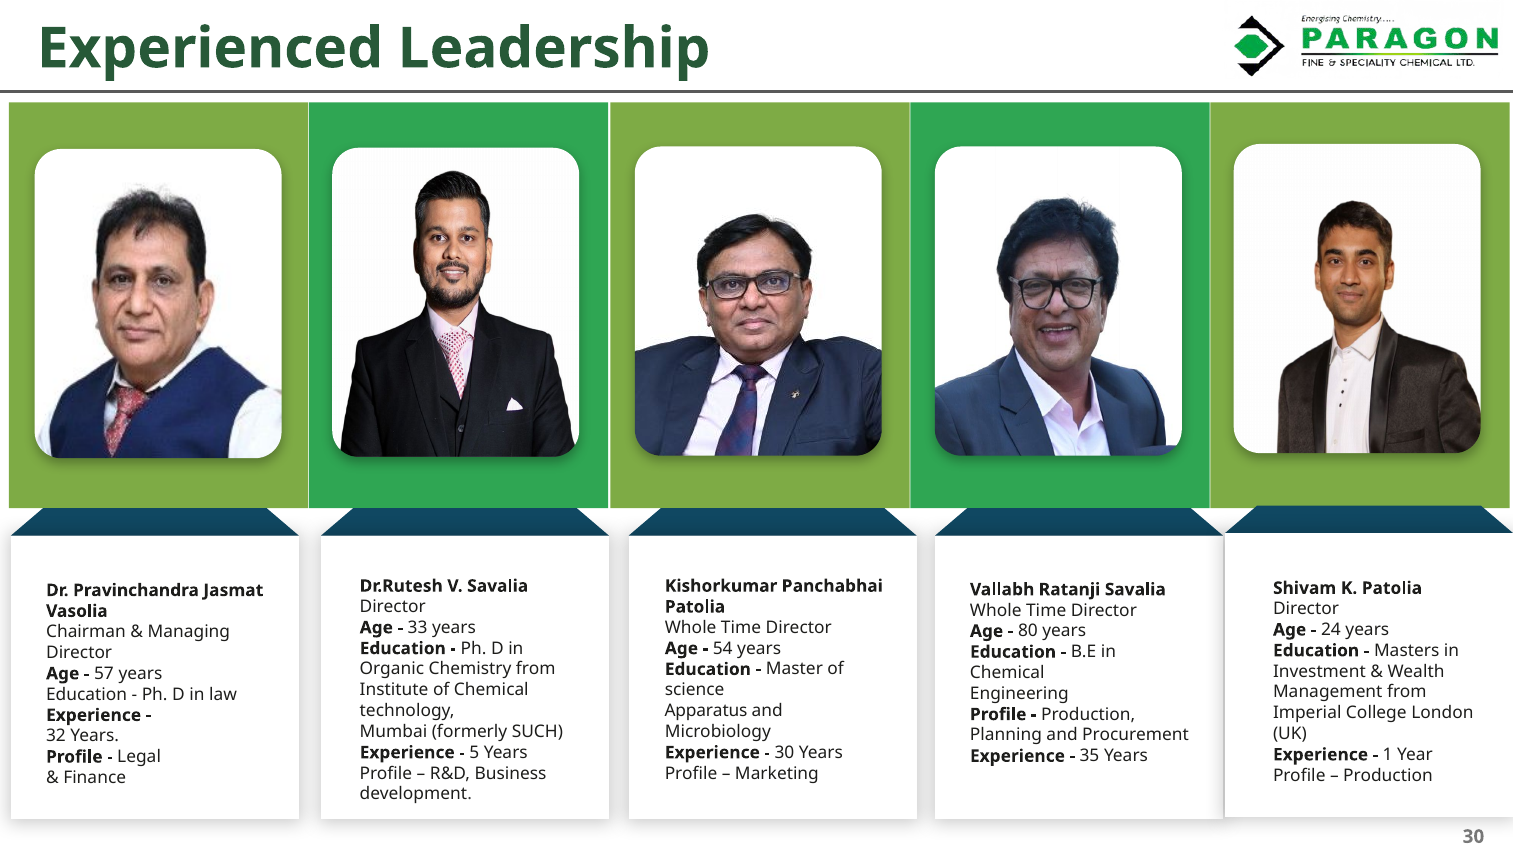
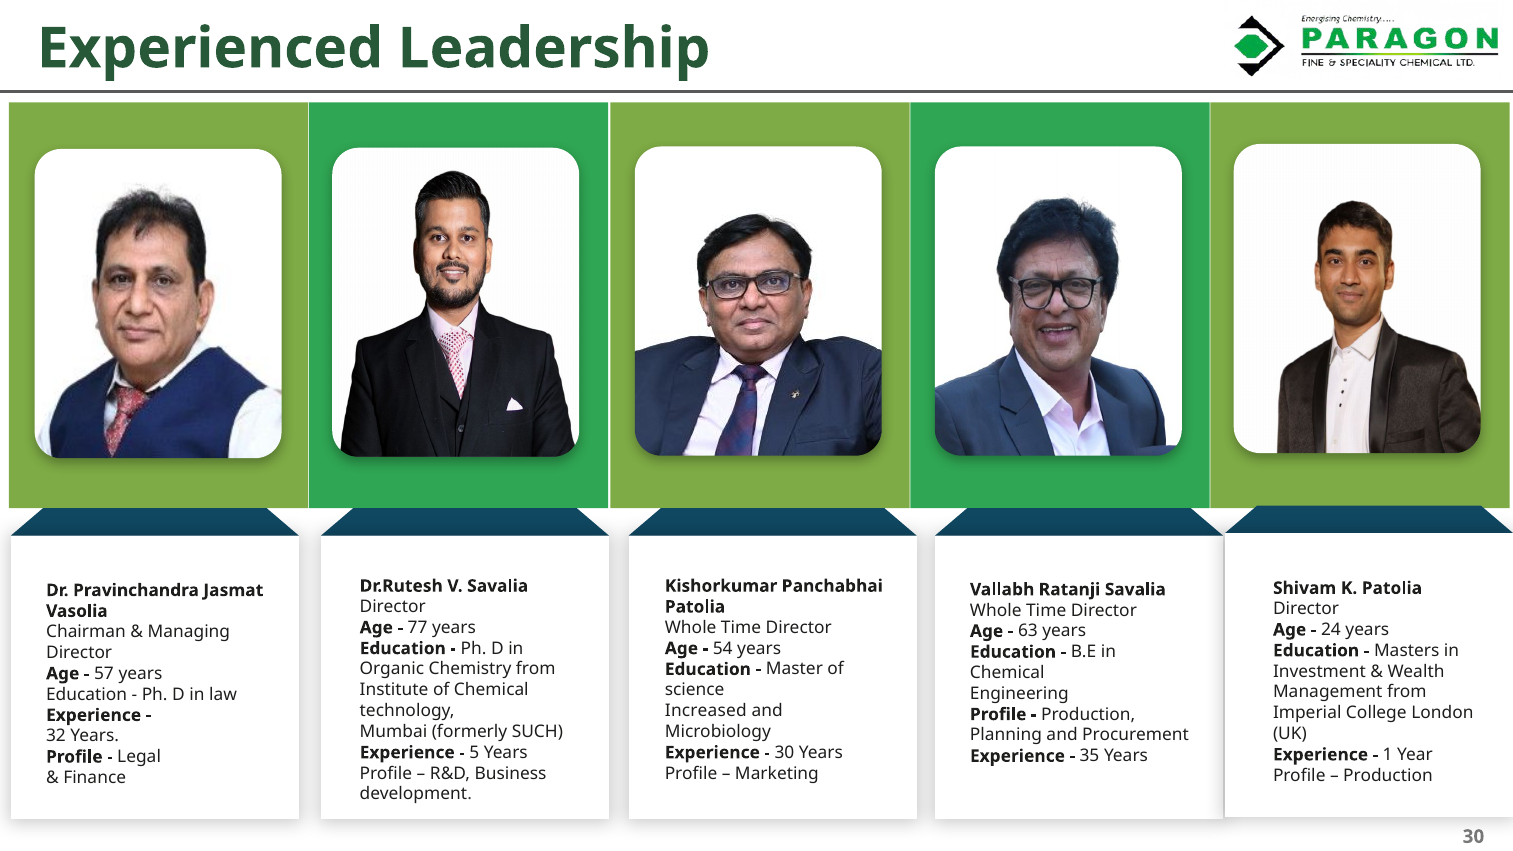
33: 33 -> 77
80: 80 -> 63
Apparatus: Apparatus -> Increased
